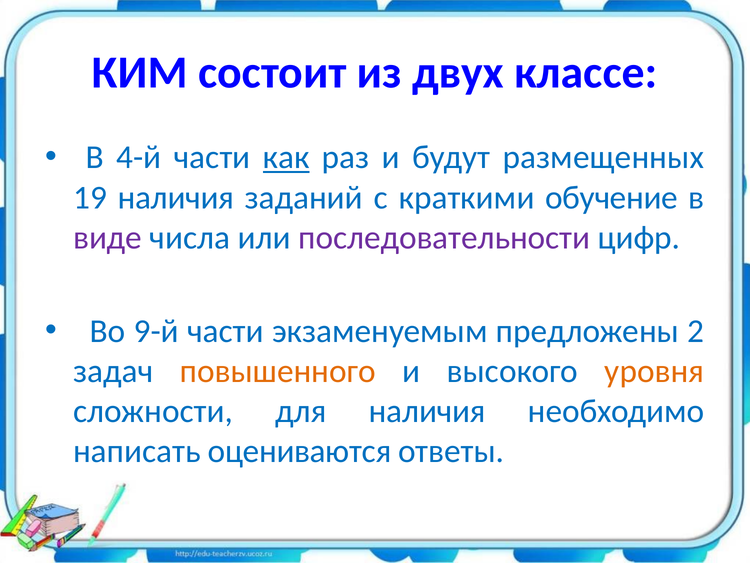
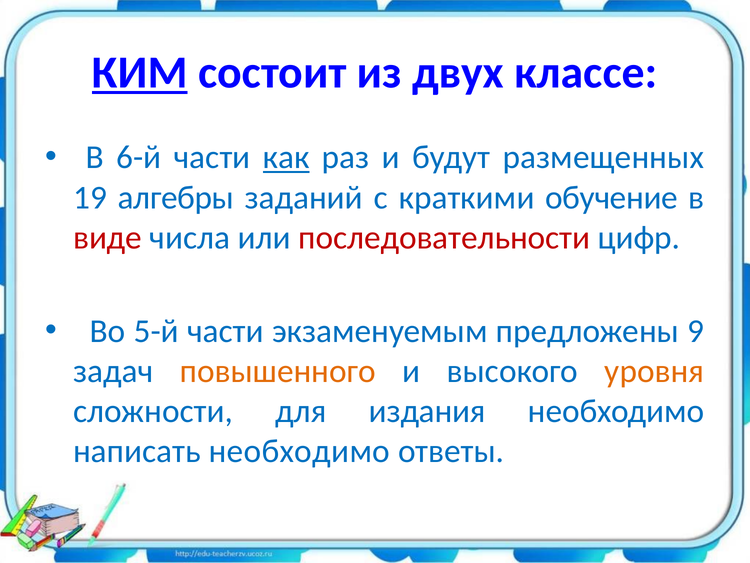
КИМ underline: none -> present
4-й: 4-й -> 6-й
19 наличия: наличия -> алгебры
виде colour: purple -> red
последовательности colour: purple -> red
9-й: 9-й -> 5-й
2: 2 -> 9
для наличия: наличия -> издания
написать оцениваются: оцениваются -> необходимо
